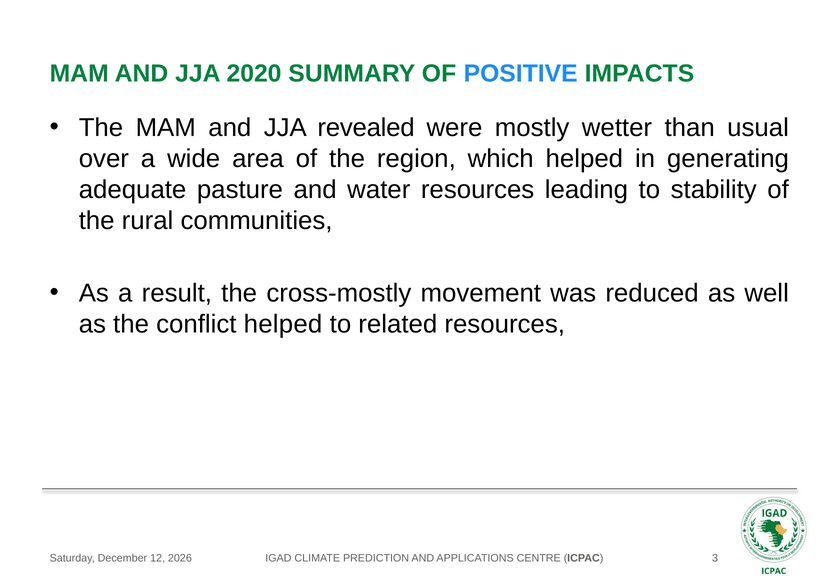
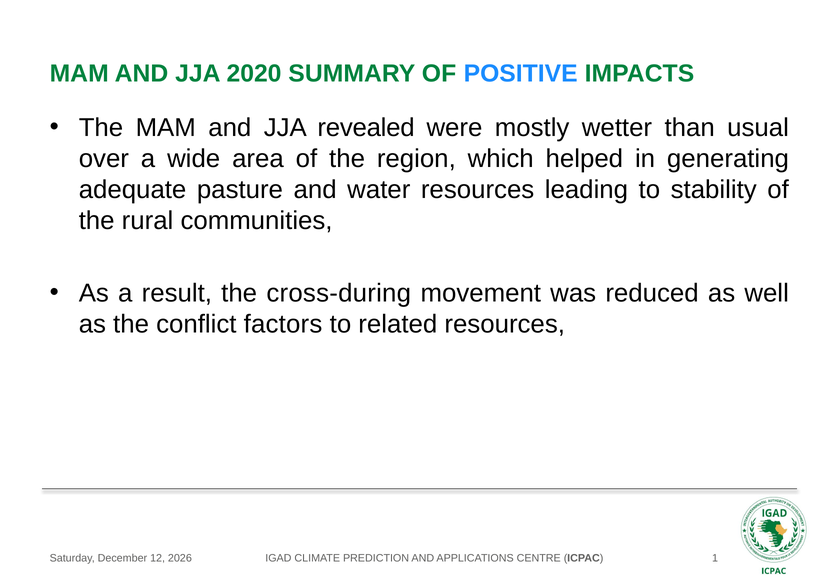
cross-mostly: cross-mostly -> cross-during
conflict helped: helped -> factors
3: 3 -> 1
